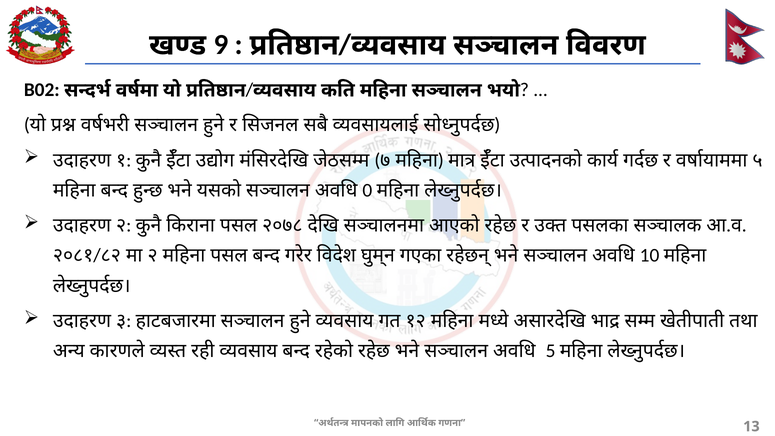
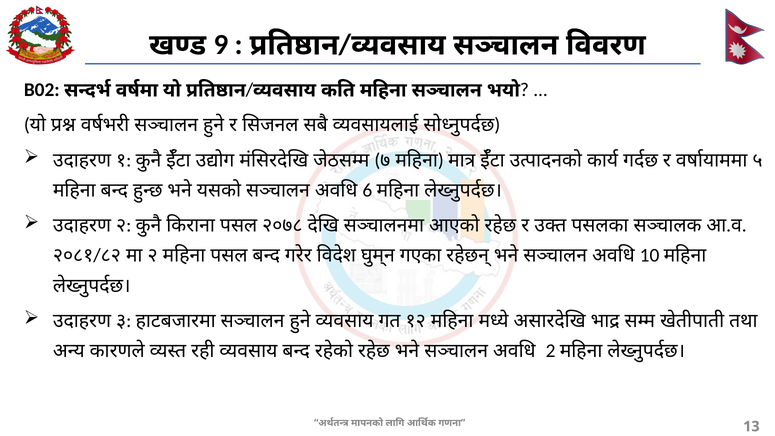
0: 0 -> 6
5: 5 -> 2
